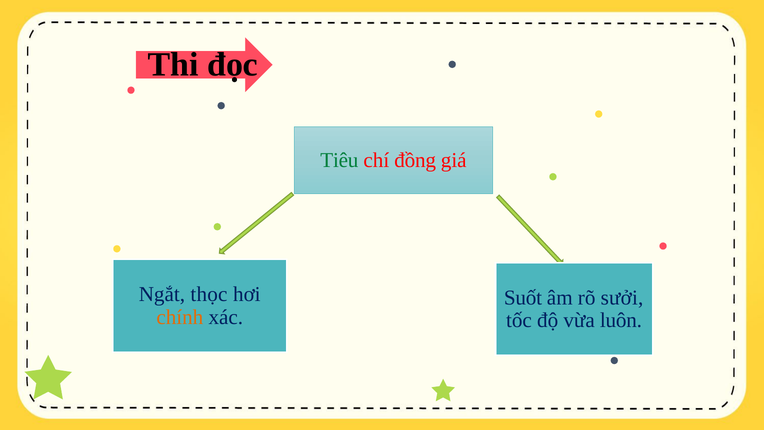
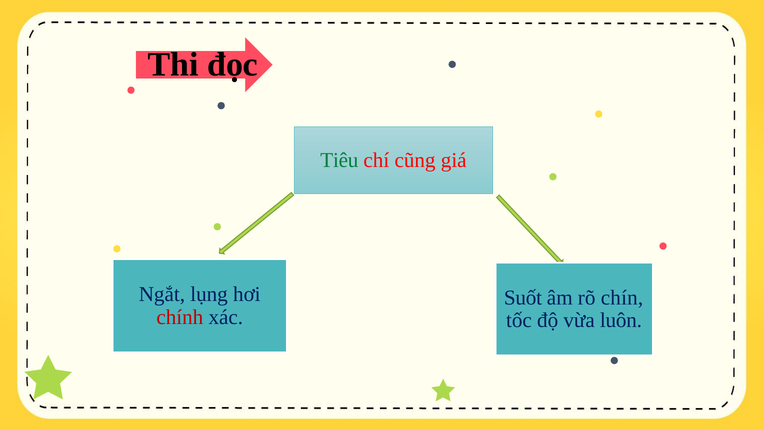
đồng: đồng -> cũng
thọc: thọc -> lụng
sưởi: sưởi -> chín
chính colour: orange -> red
